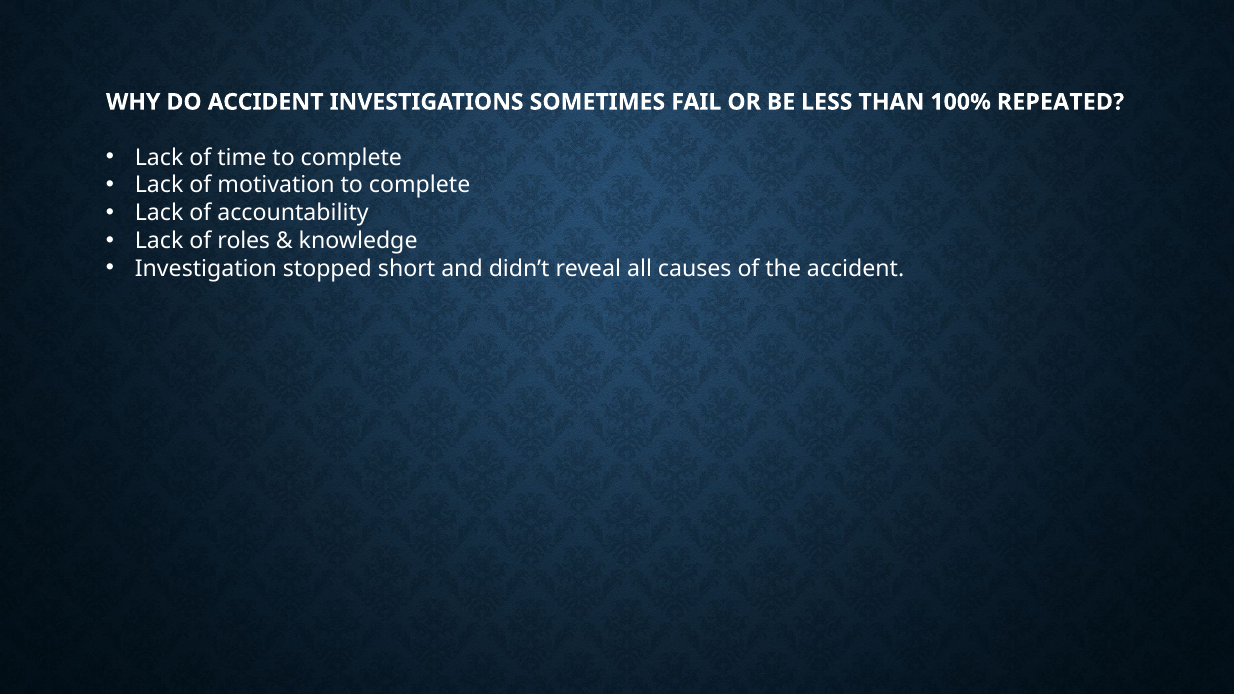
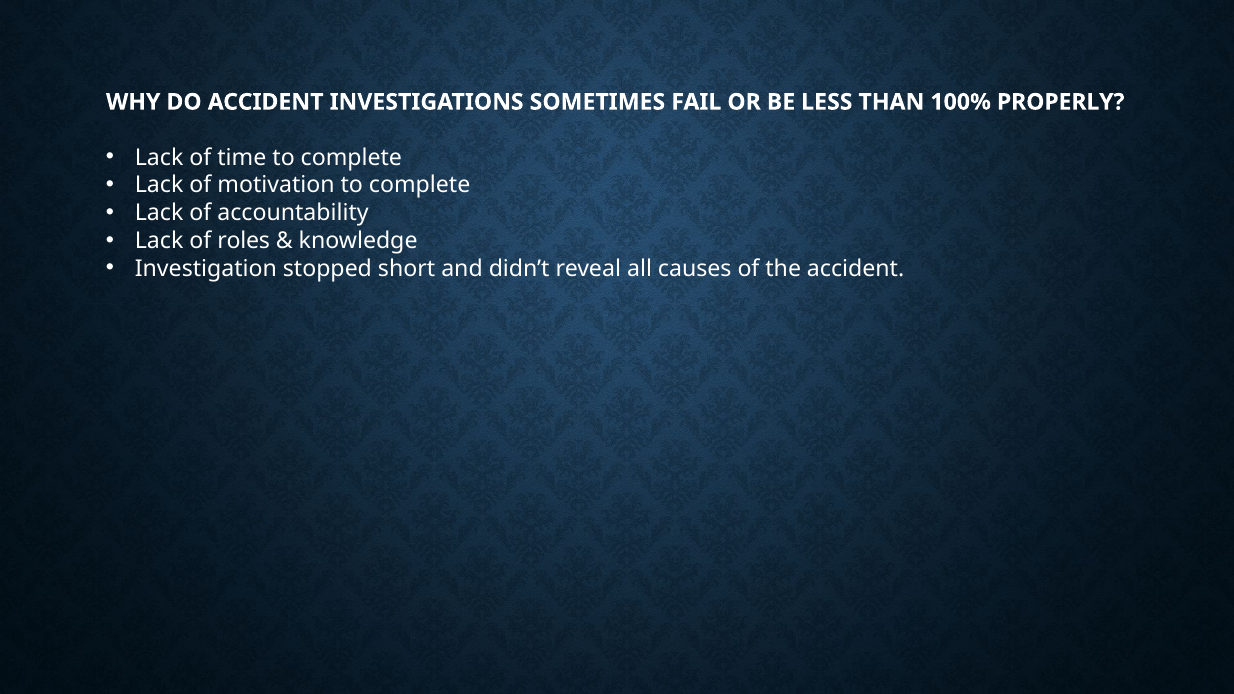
REPEATED: REPEATED -> PROPERLY
